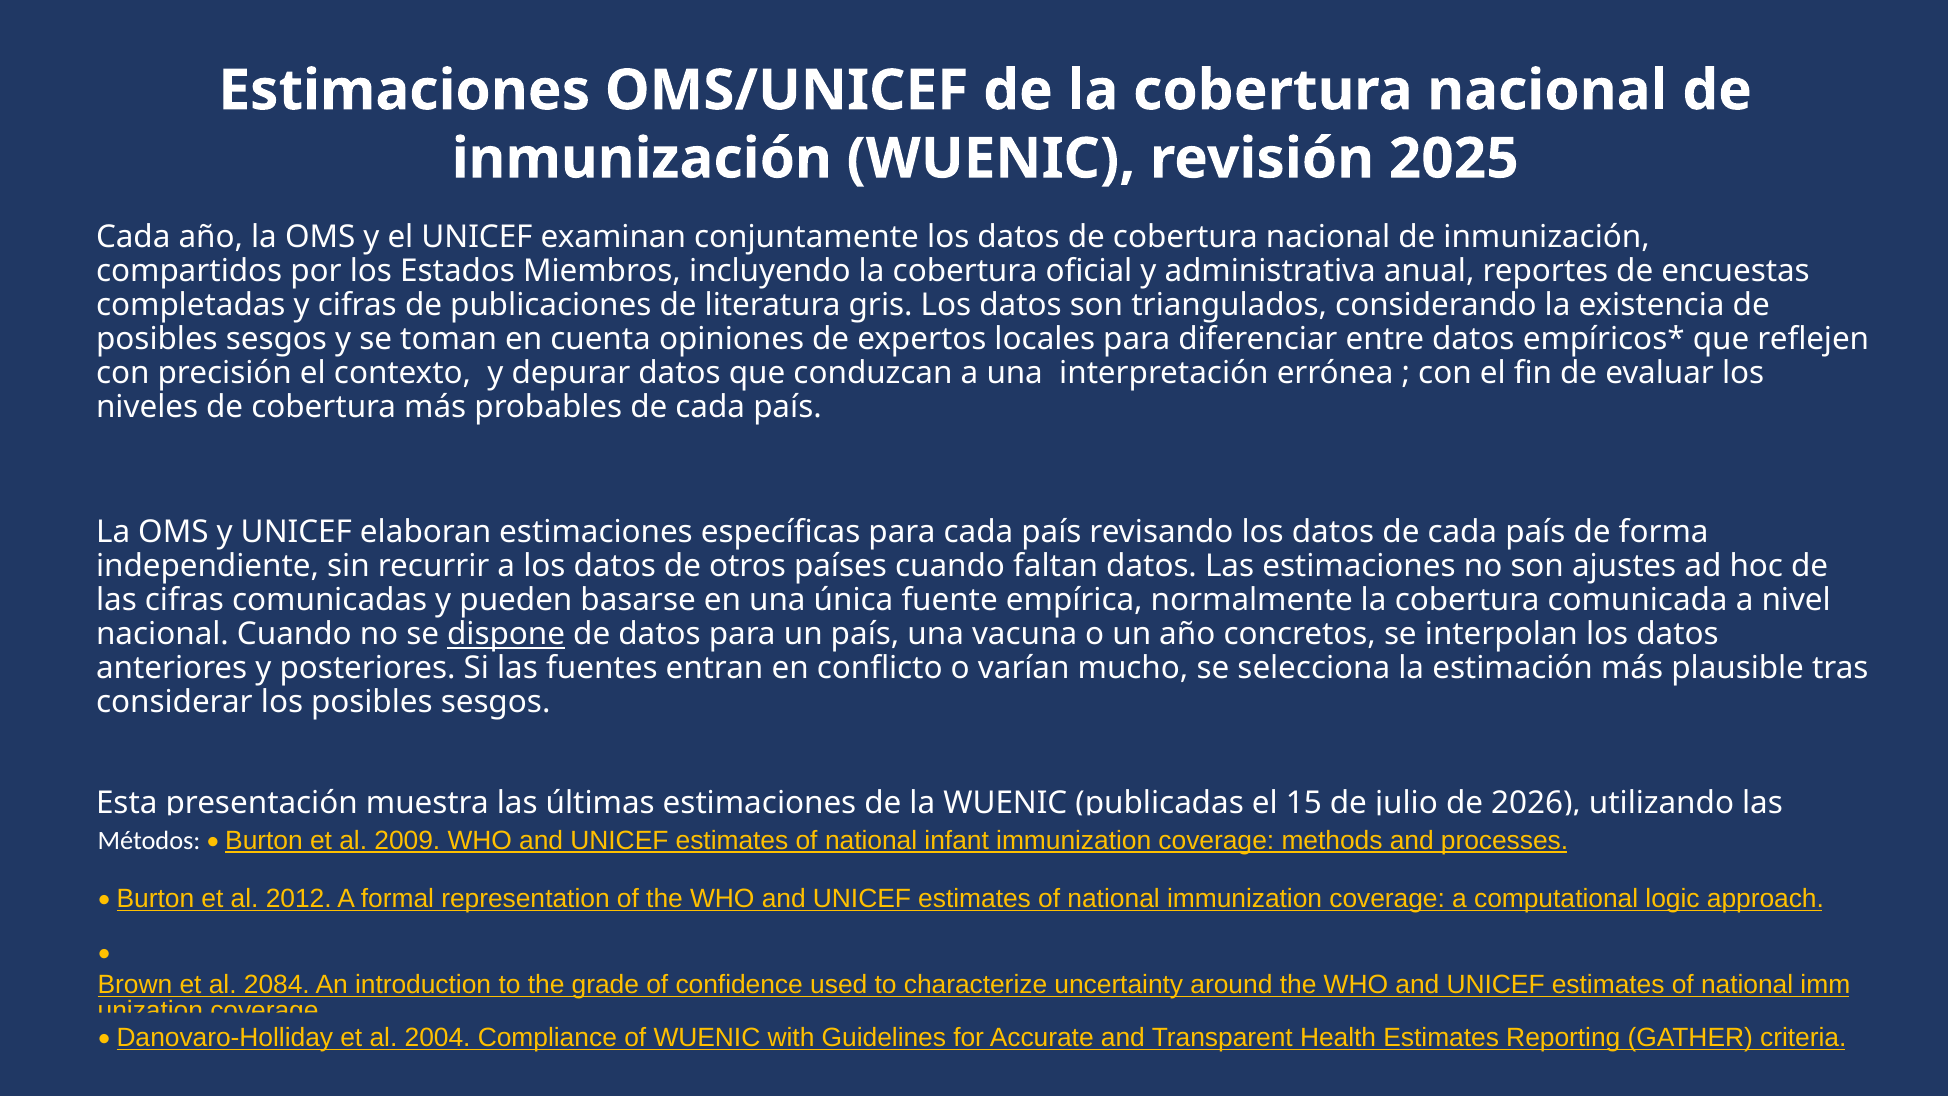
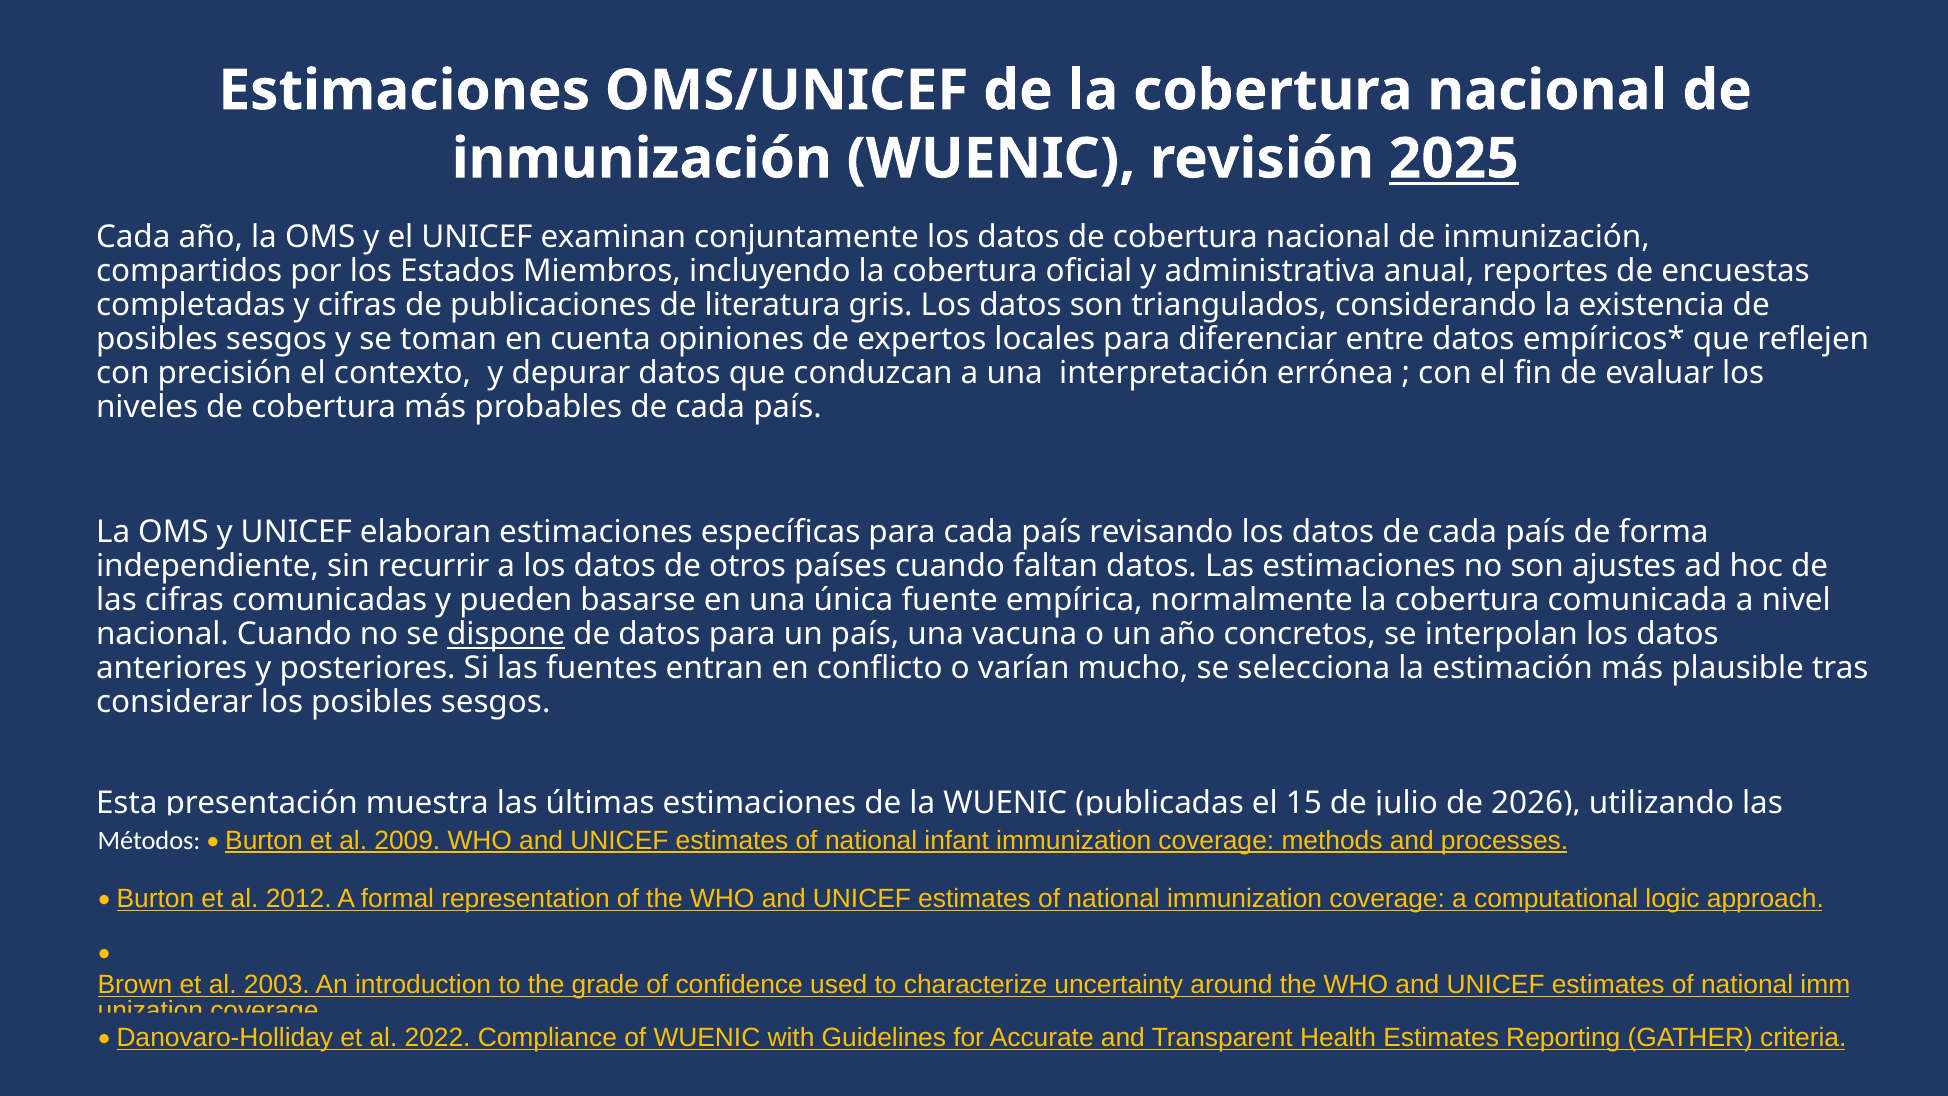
2025 underline: none -> present
2084: 2084 -> 2003
2004: 2004 -> 2022
